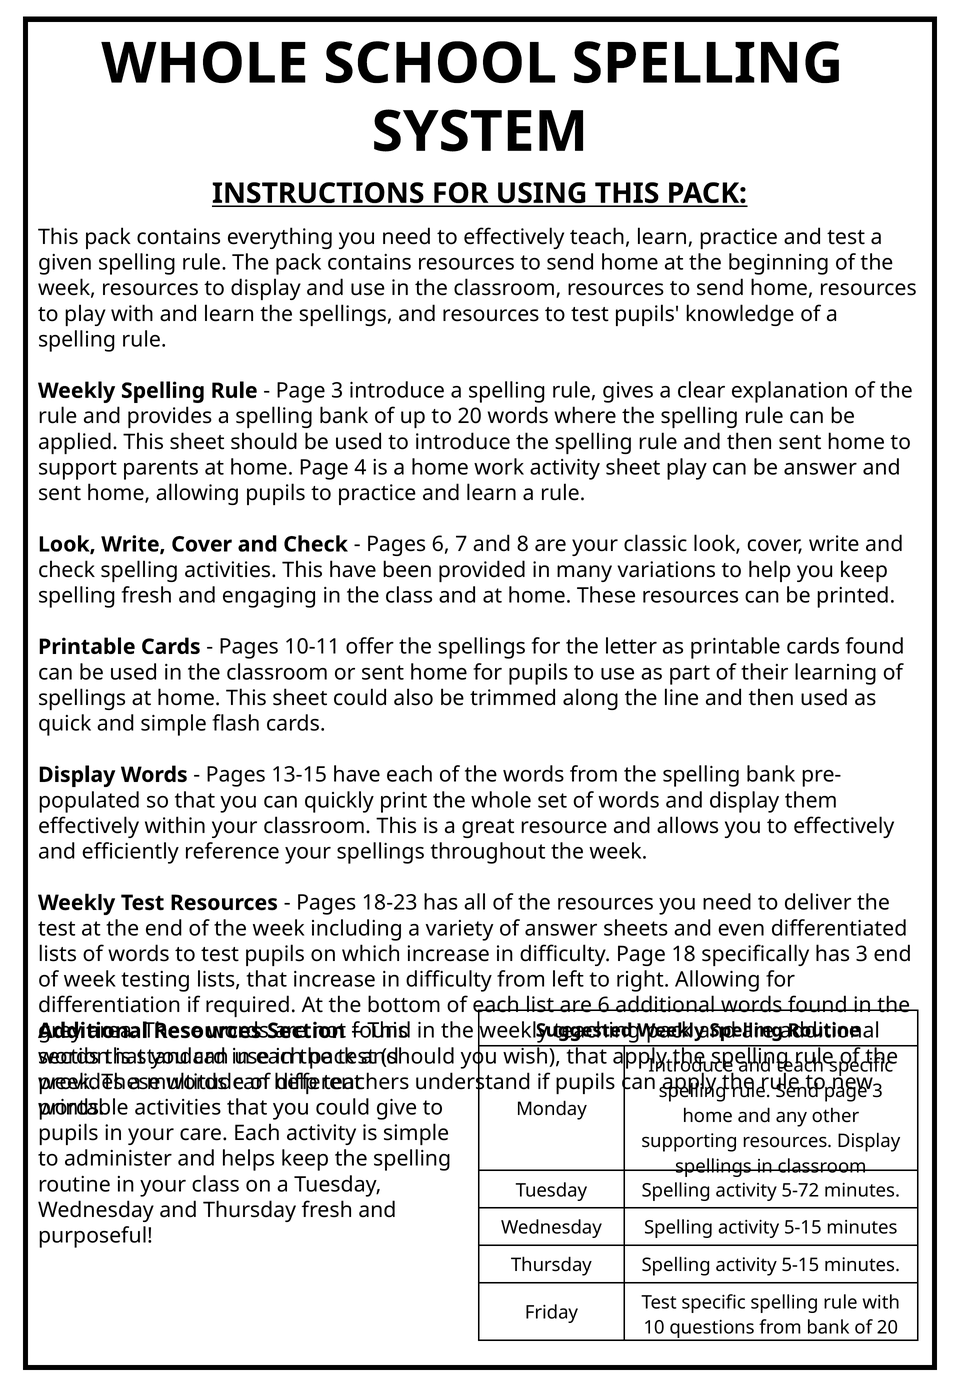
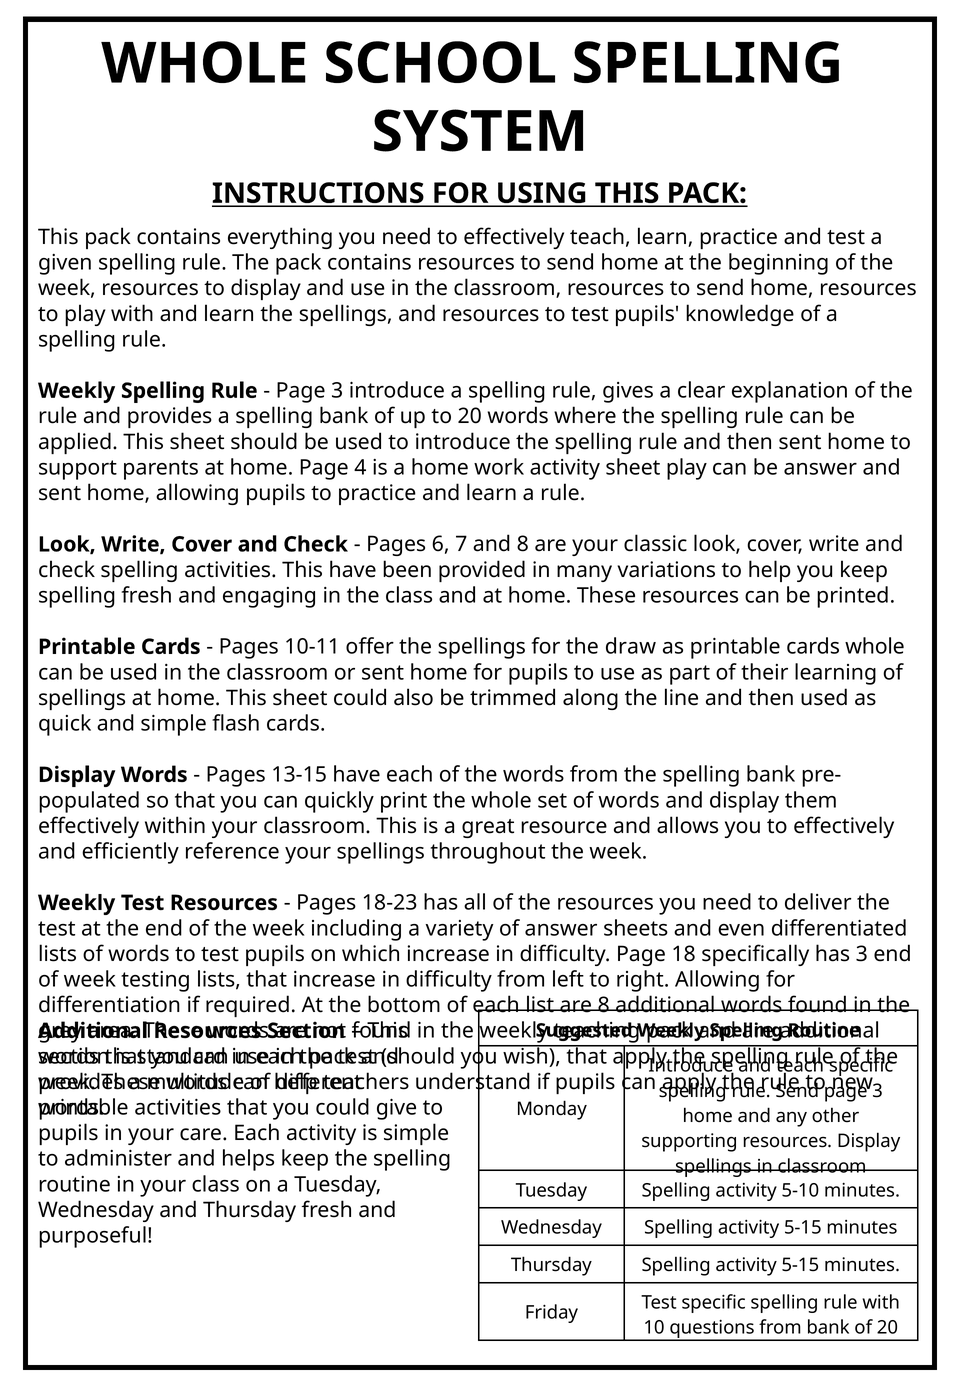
letter: letter -> draw
cards found: found -> whole
are 6: 6 -> 8
5-72: 5-72 -> 5-10
